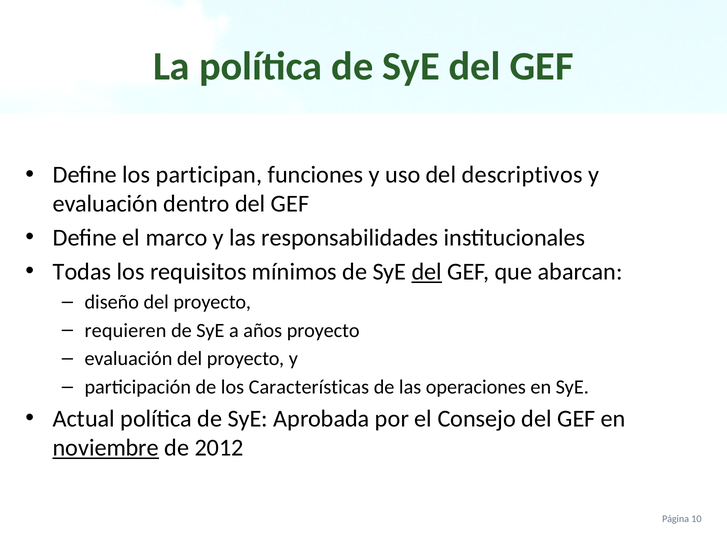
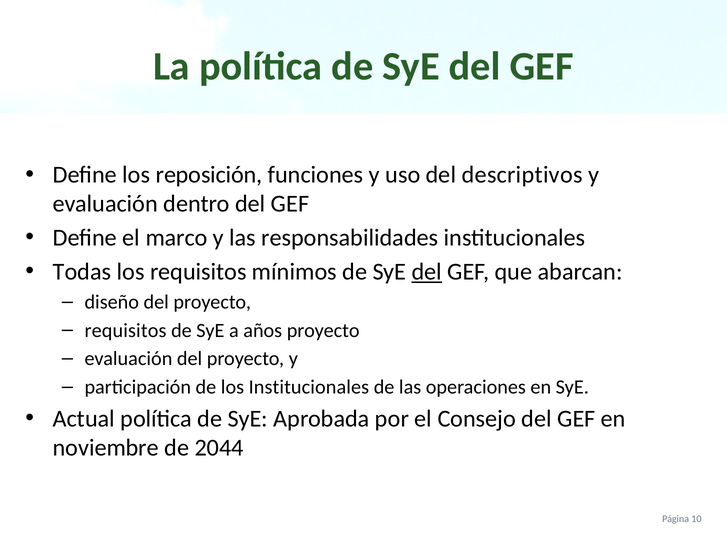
participan: participan -> reposición
requieren at (125, 331): requieren -> requisitos
los Características: Características -> Institucionales
noviembre underline: present -> none
2012: 2012 -> 2044
